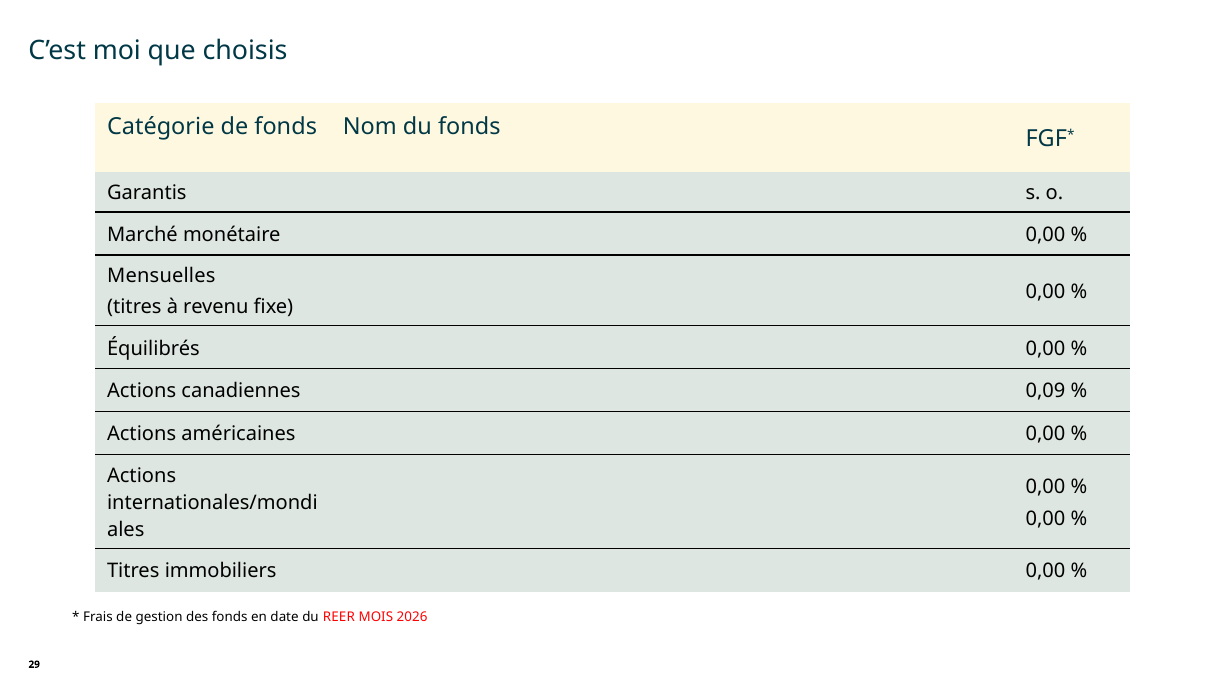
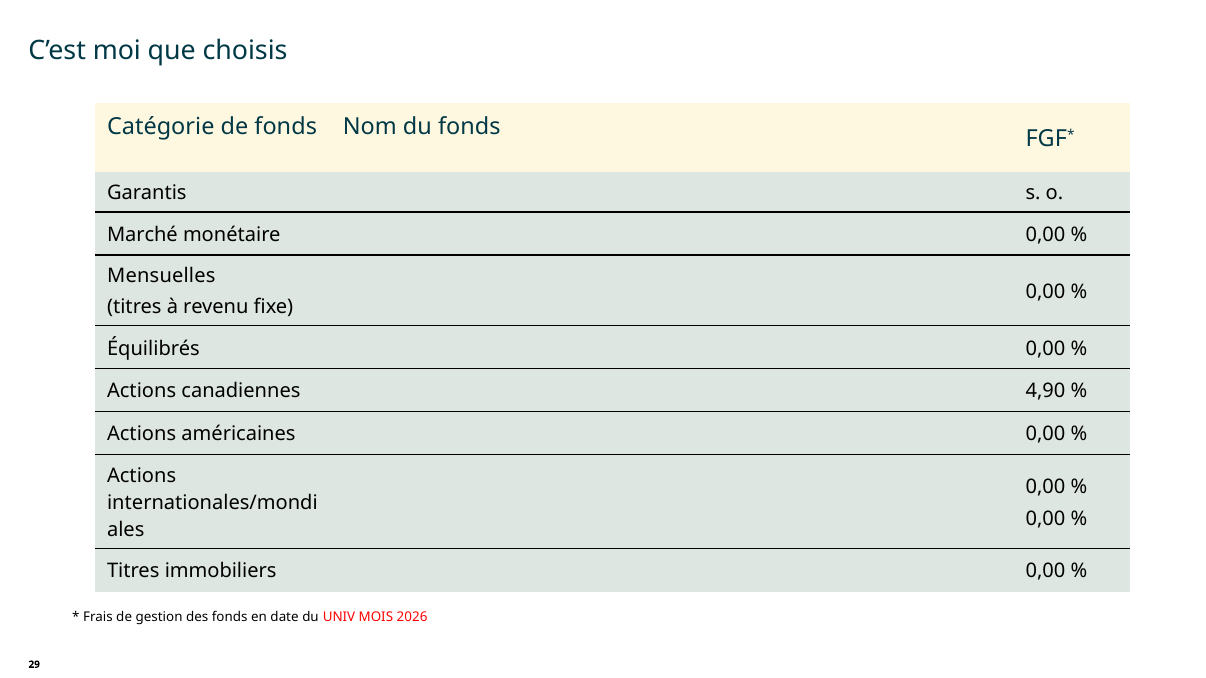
0,09: 0,09 -> 4,90
REER: REER -> UNIV
